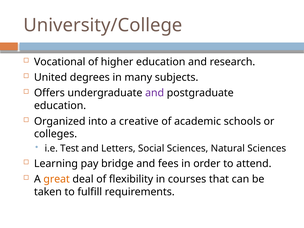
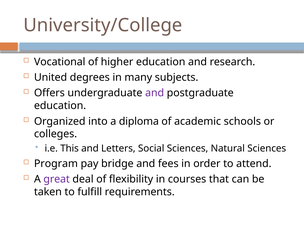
creative: creative -> diploma
Test: Test -> This
Learning: Learning -> Program
great colour: orange -> purple
